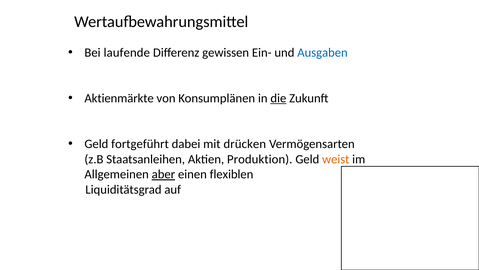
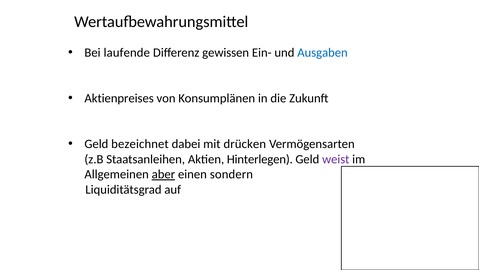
Aktienmärkte: Aktienmärkte -> Aktienpreises
die underline: present -> none
fortgeführt: fortgeführt -> bezeichnet
Produktion: Produktion -> Hinterlegen
weist colour: orange -> purple
flexiblen: flexiblen -> sondern
